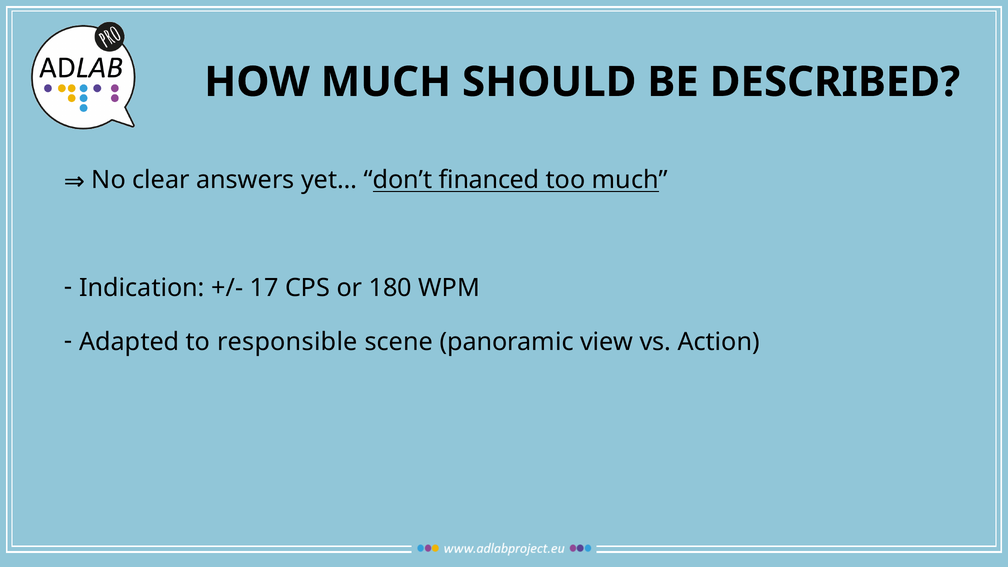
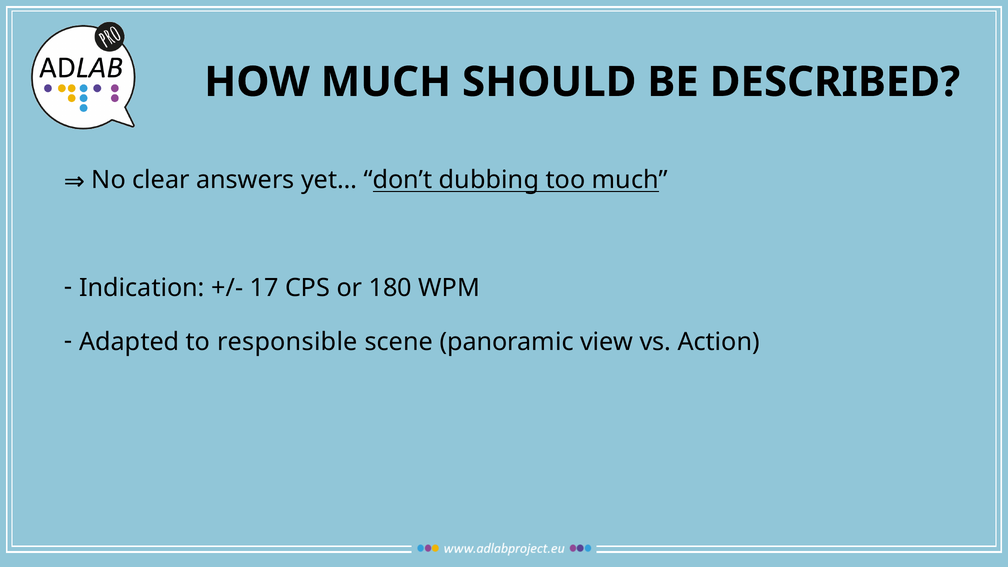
financed: financed -> dubbing
